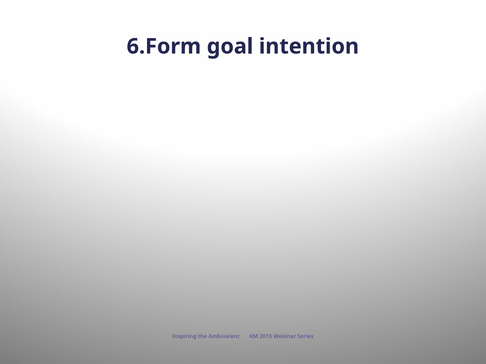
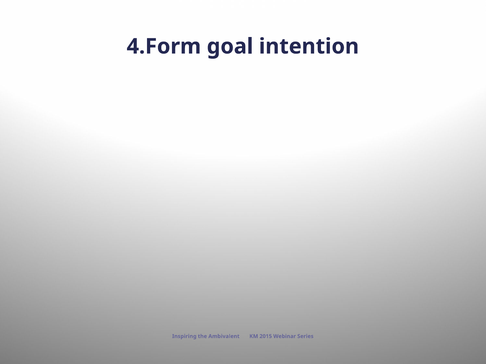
6.Form: 6.Form -> 4.Form
